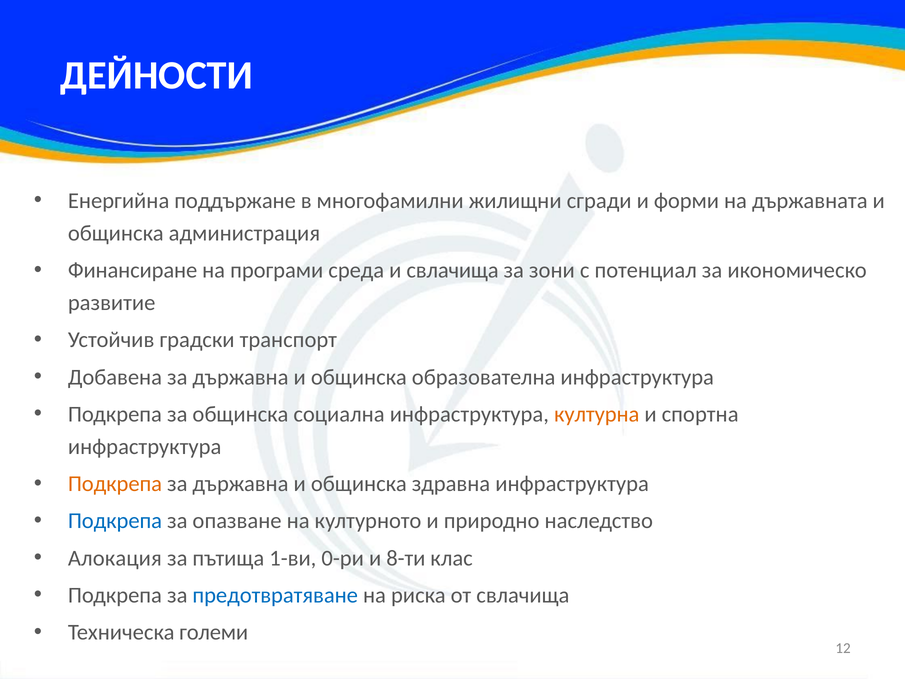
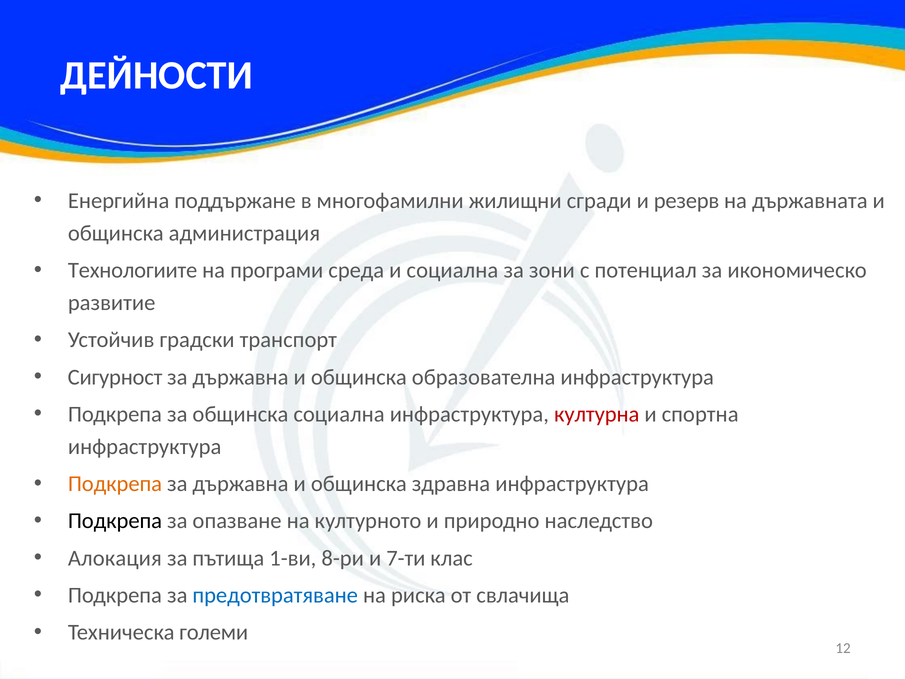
форми: форми -> резерв
Финансиране: Финансиране -> Технологиите
и свлачища: свлачища -> социална
Добавена: Добавена -> Сигурност
културна colour: orange -> red
Подкрепа at (115, 521) colour: blue -> black
0-ри: 0-ри -> 8-ри
8-ти: 8-ти -> 7-ти
